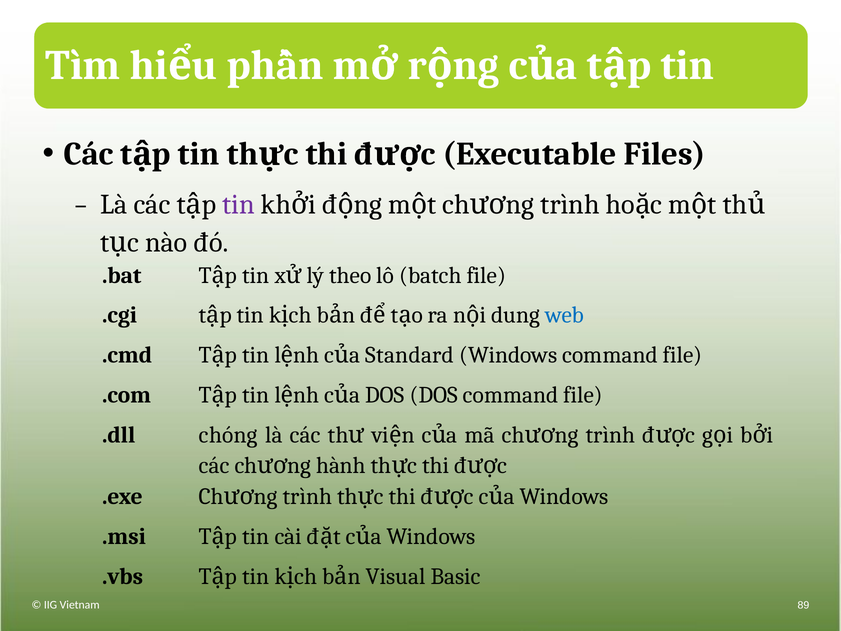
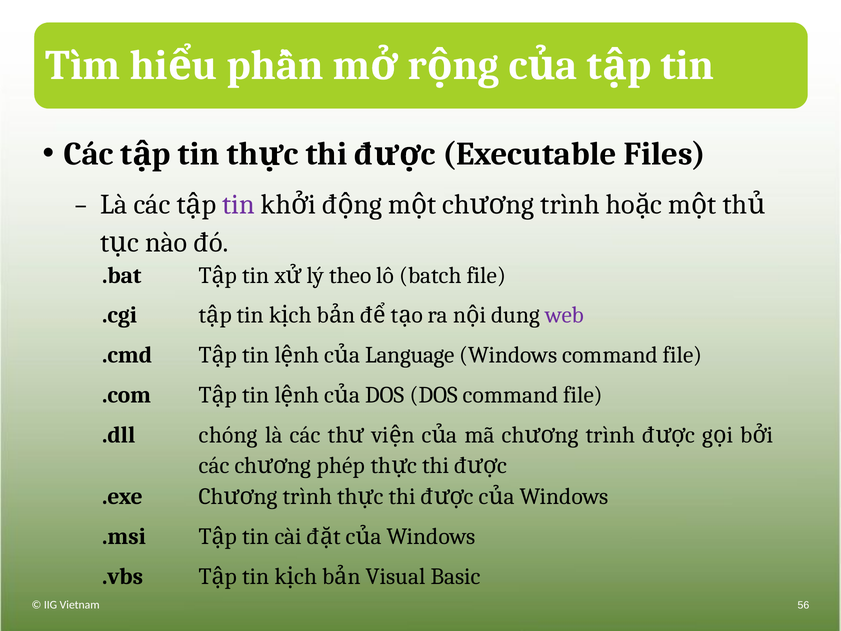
web colour: blue -> purple
Standard: Standard -> Language
hành: hành -> phép
89: 89 -> 56
